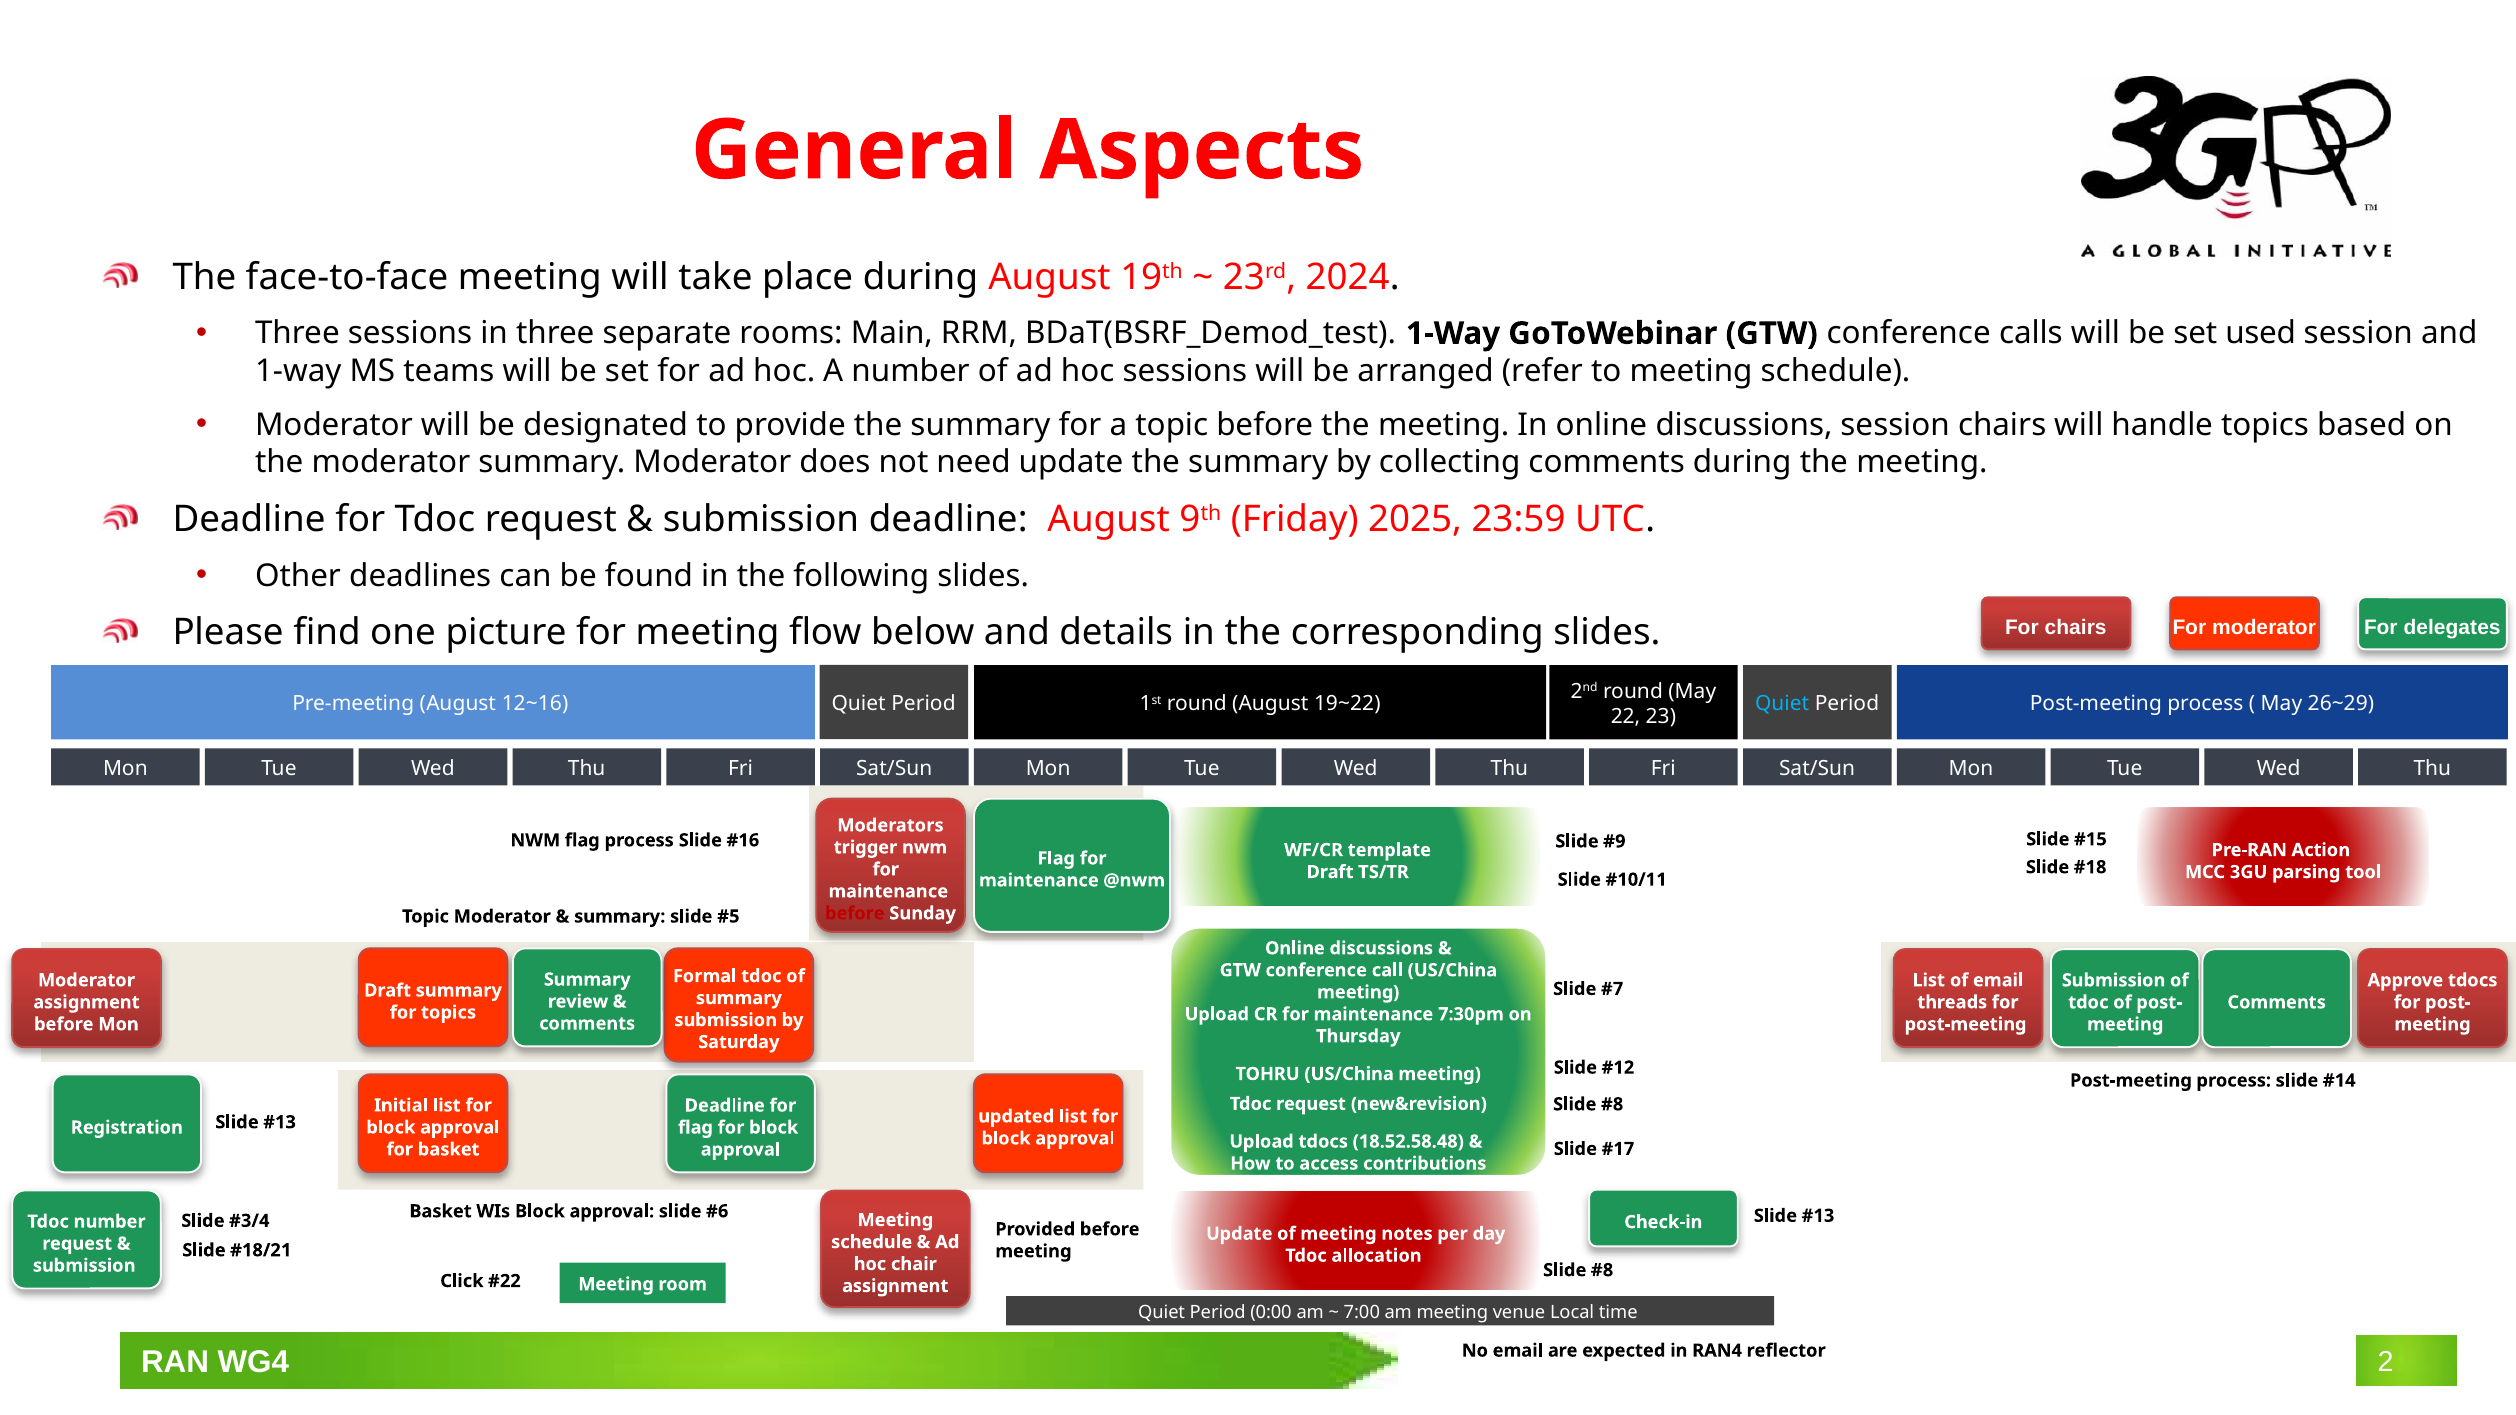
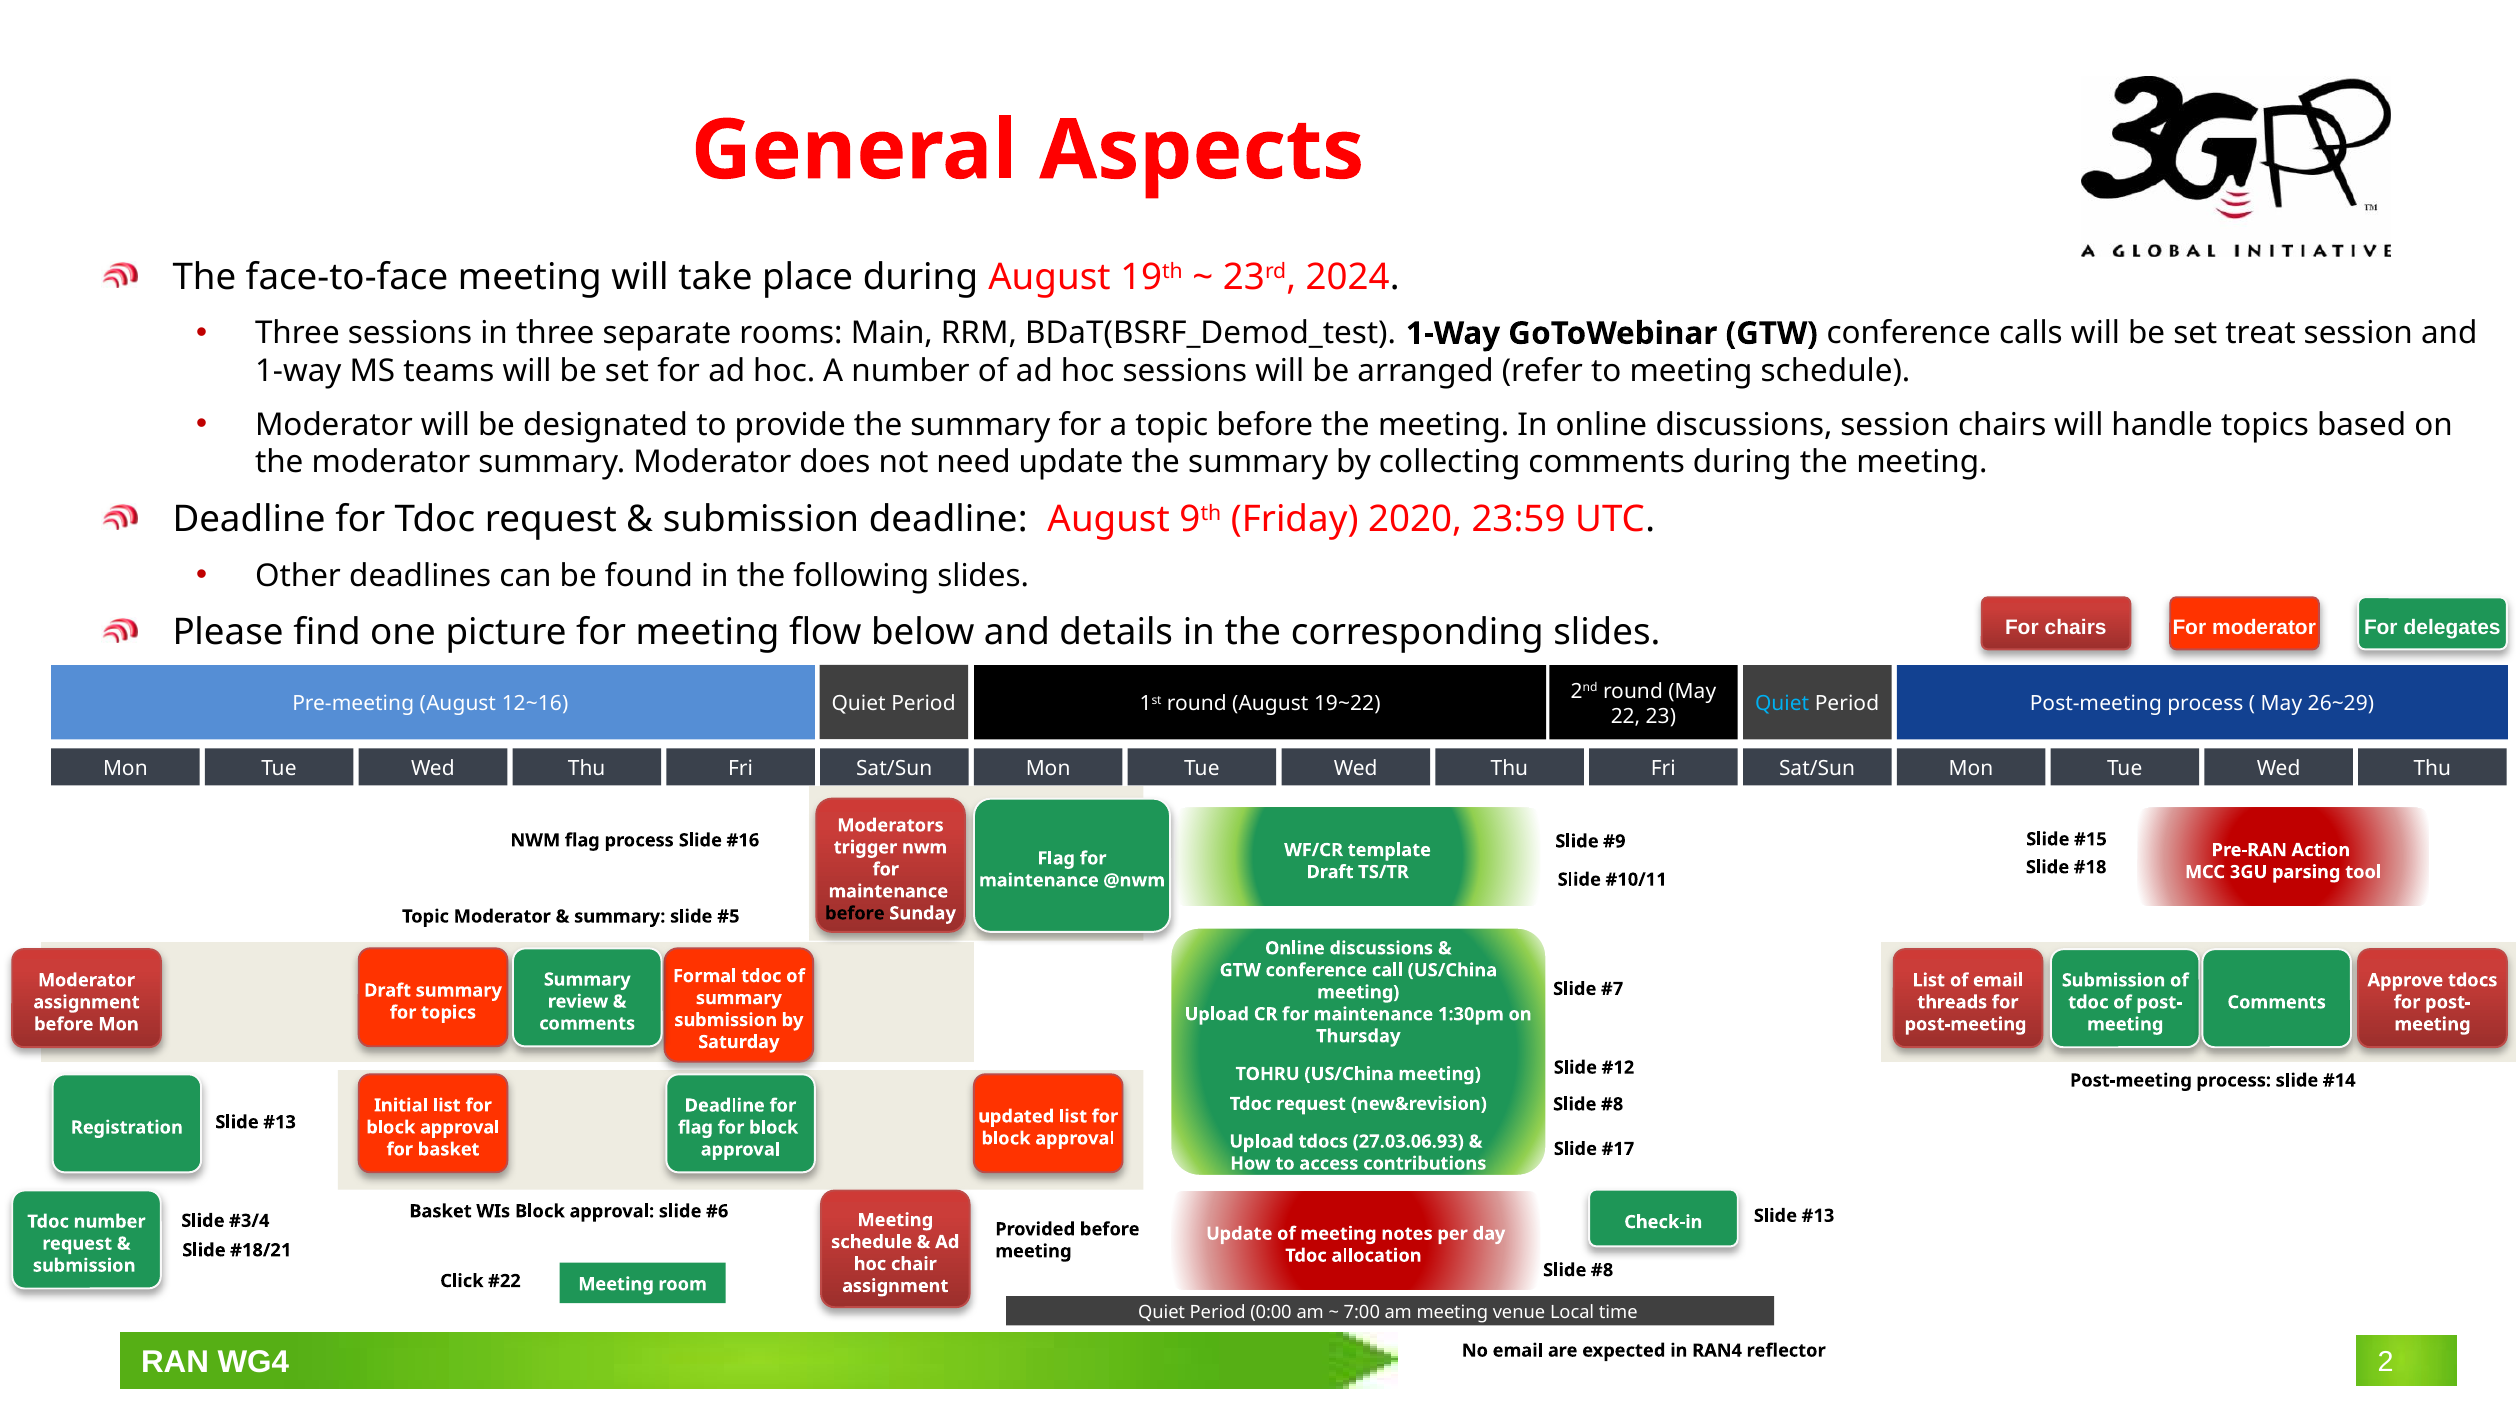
used: used -> treat
2025: 2025 -> 2020
before at (855, 914) colour: red -> black
7:30pm: 7:30pm -> 1:30pm
18.52.58.48: 18.52.58.48 -> 27.03.06.93
